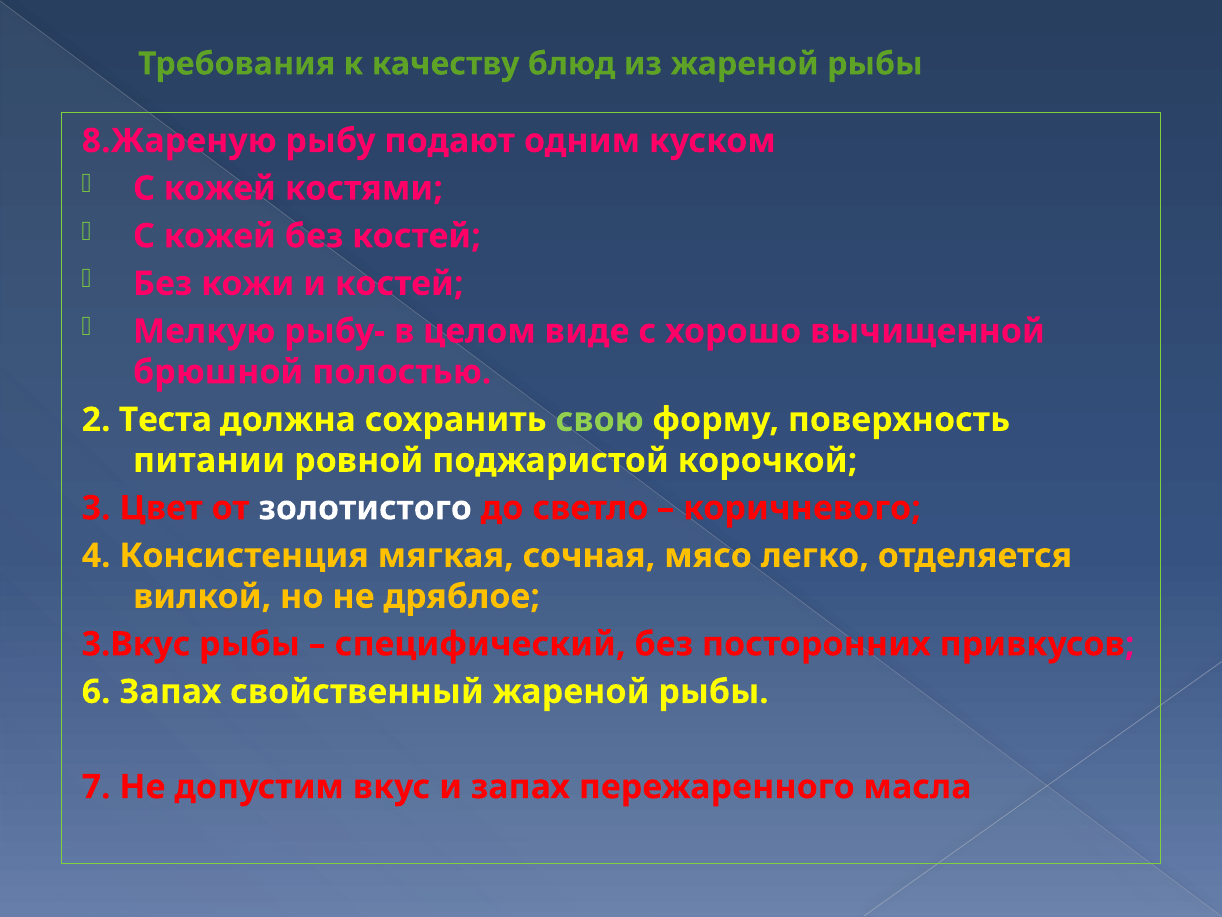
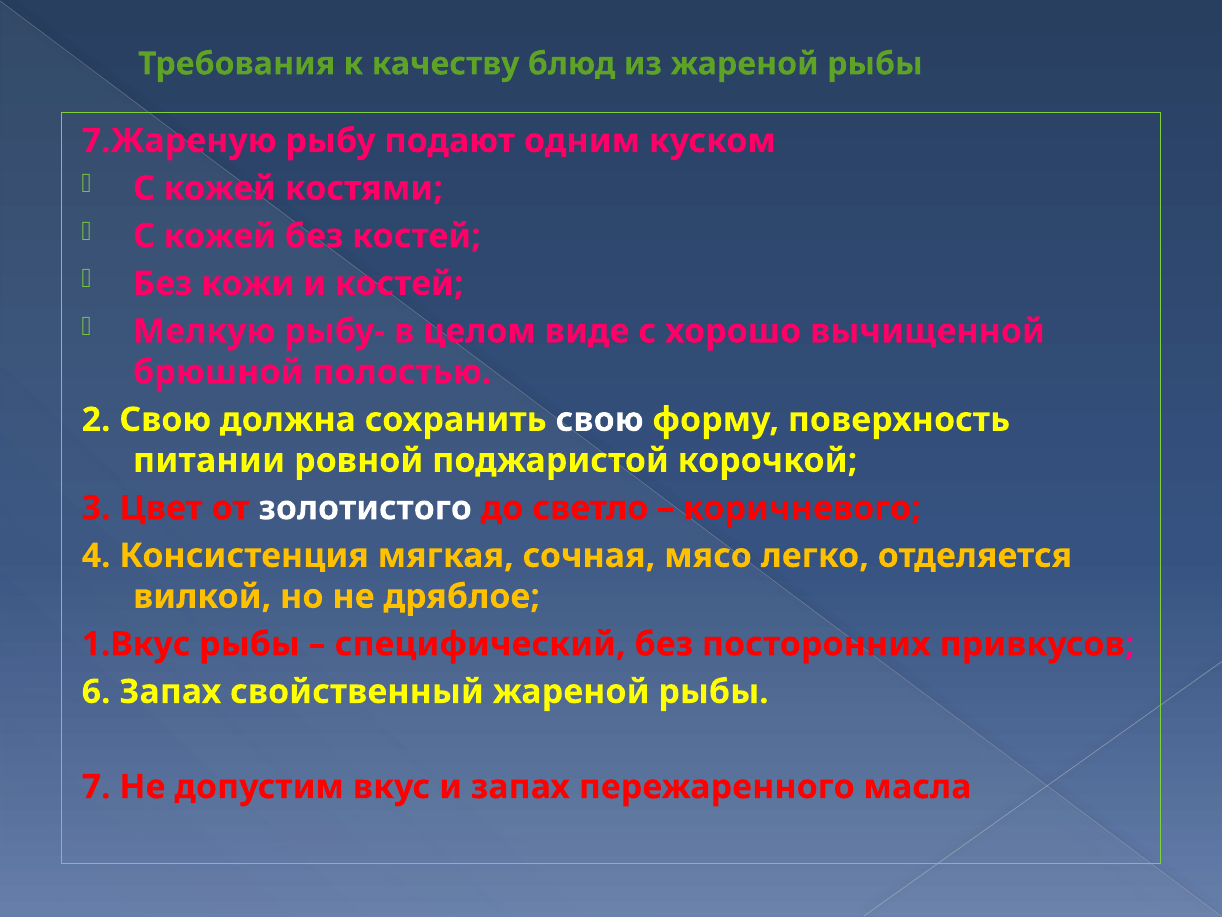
8.Жареную: 8.Жареную -> 7.Жареную
2 Теста: Теста -> Свою
свою at (600, 420) colour: light green -> white
3.Вкус: 3.Вкус -> 1.Вкус
